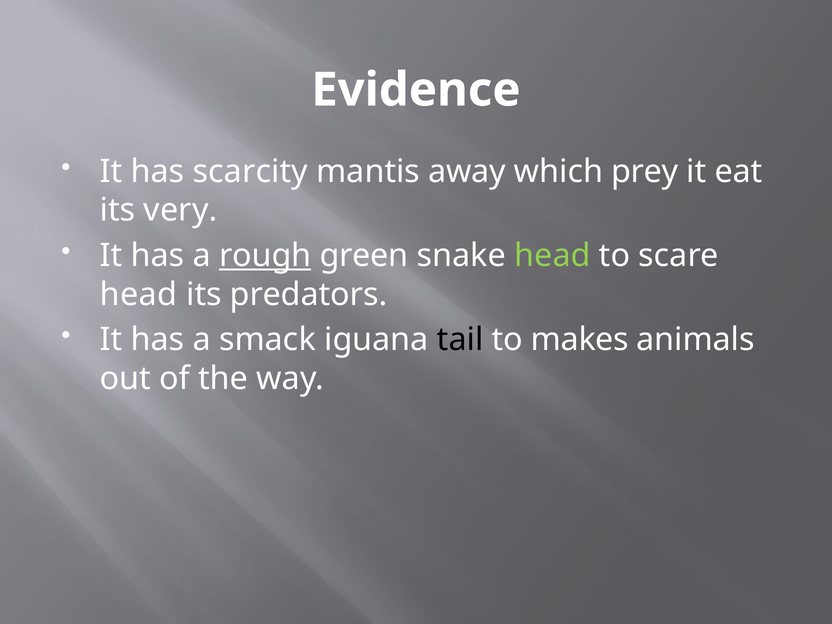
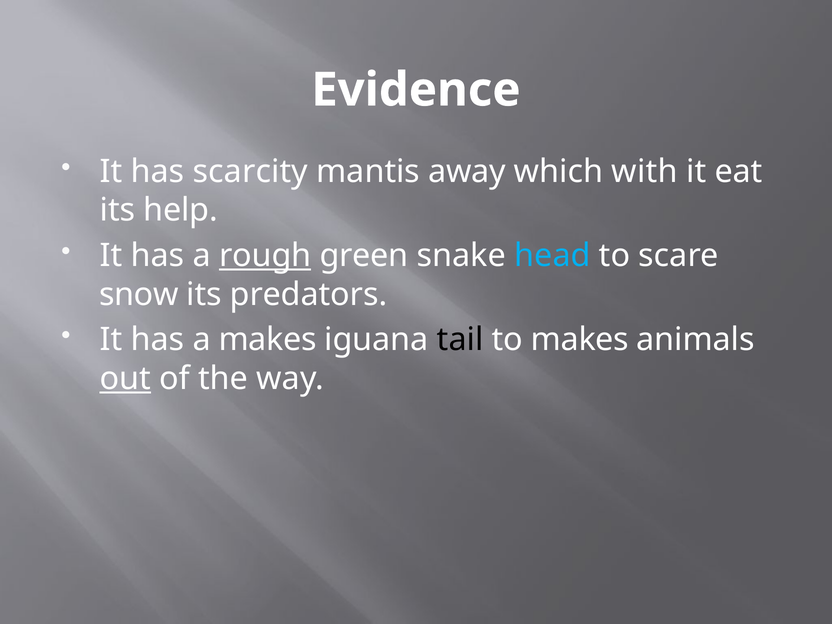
prey: prey -> with
very: very -> help
head at (552, 256) colour: light green -> light blue
head at (139, 294): head -> snow
a smack: smack -> makes
out underline: none -> present
